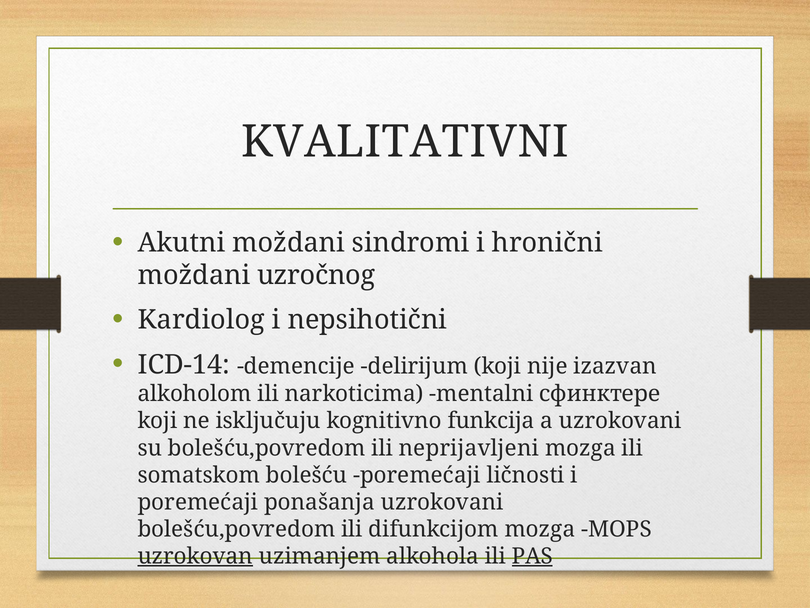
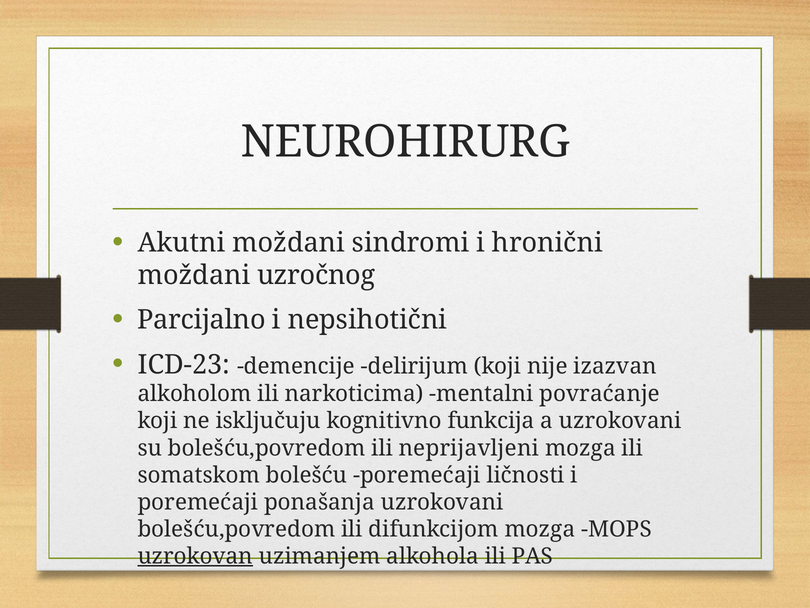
KVALITATIVNI: KVALITATIVNI -> NEUROHIRURG
Kardiolog: Kardiolog -> Parcijalno
ICD-14: ICD-14 -> ICD-23
сфинктере: сфинктере -> povraćanje
PAS underline: present -> none
